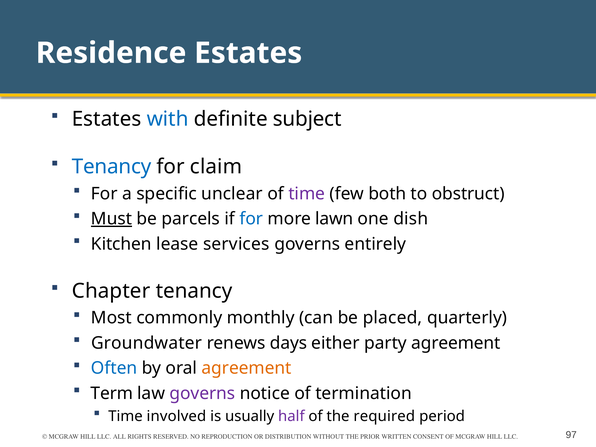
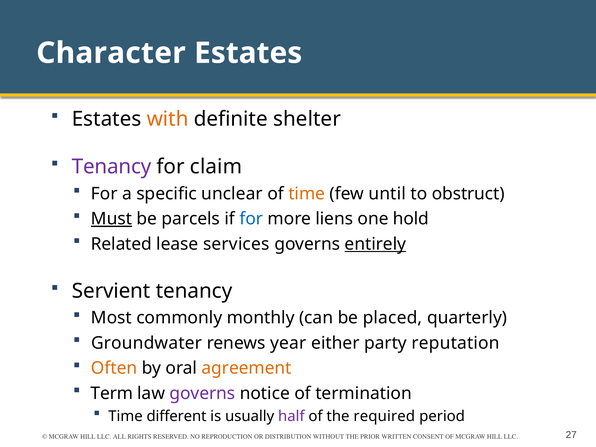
Residence: Residence -> Character
with colour: blue -> orange
subject: subject -> shelter
Tenancy at (112, 167) colour: blue -> purple
time at (307, 194) colour: purple -> orange
both: both -> until
lawn: lawn -> liens
dish: dish -> hold
Kitchen: Kitchen -> Related
entirely underline: none -> present
Chapter: Chapter -> Servient
days: days -> year
party agreement: agreement -> reputation
Often colour: blue -> orange
involved: involved -> different
97: 97 -> 27
